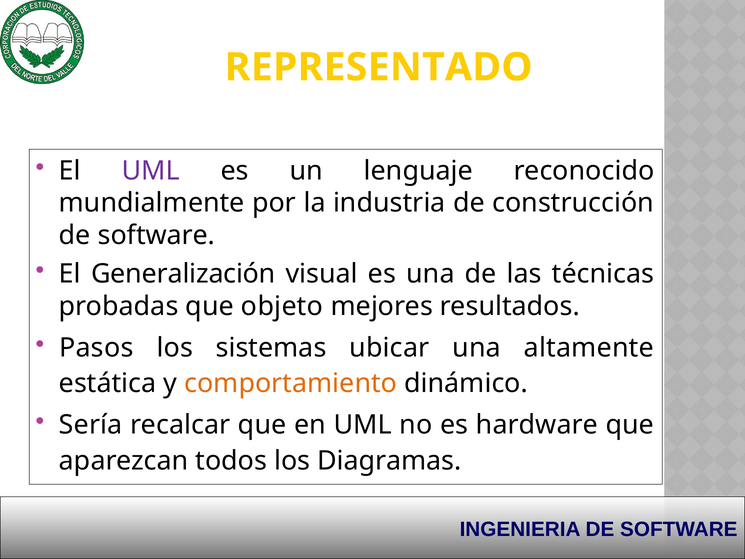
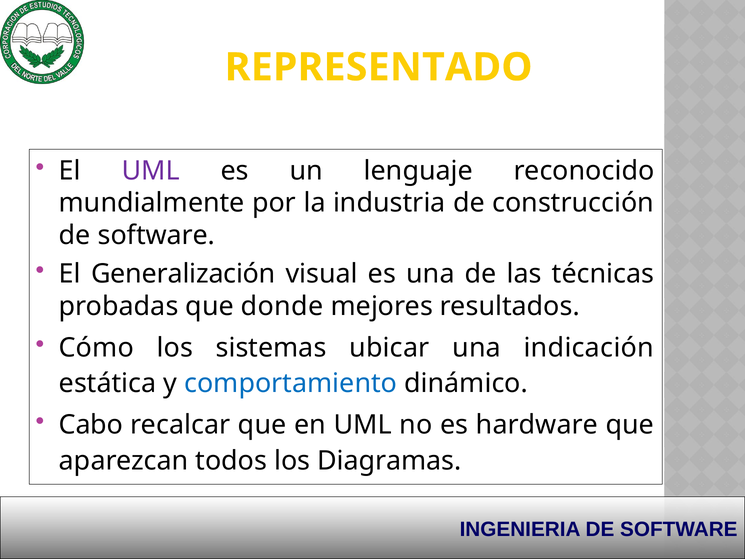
objeto: objeto -> donde
Pasos: Pasos -> Cómo
altamente: altamente -> indicación
comportamiento colour: orange -> blue
Sería: Sería -> Cabo
